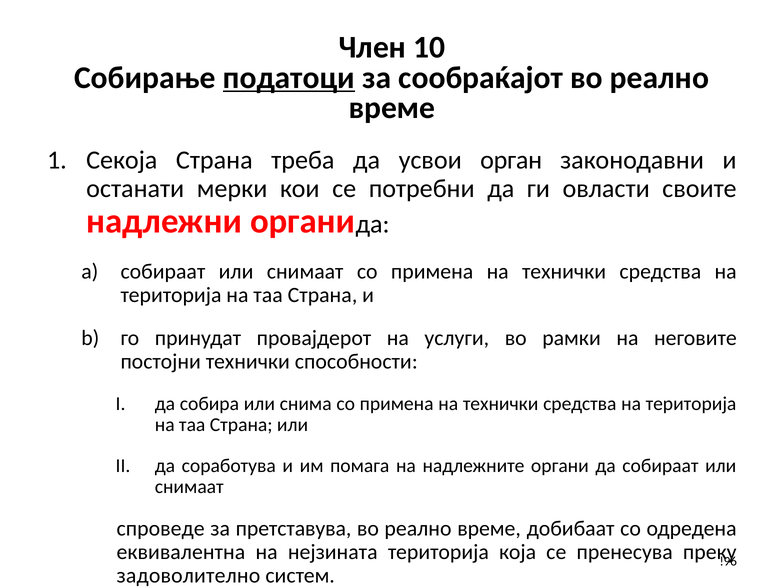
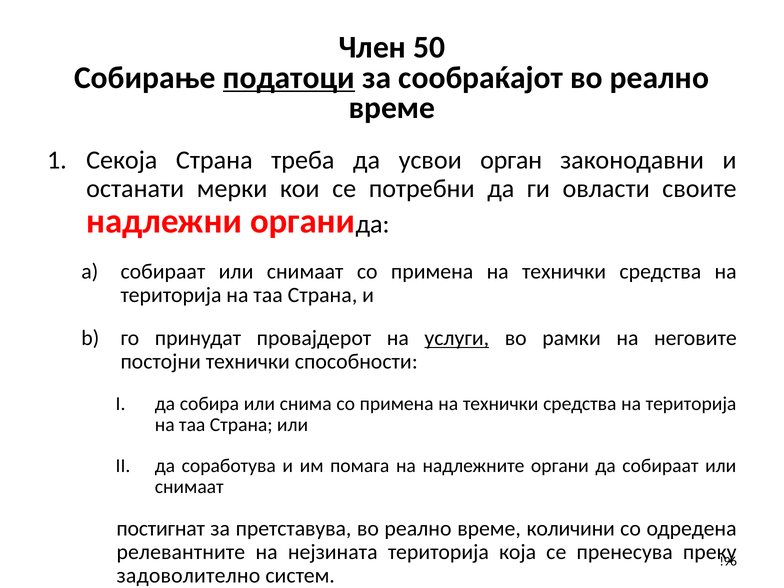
10: 10 -> 50
услуги underline: none -> present
спроведе: спроведе -> постигнат
добибаат: добибаат -> количини
еквивалентна: еквивалентна -> релевантните
